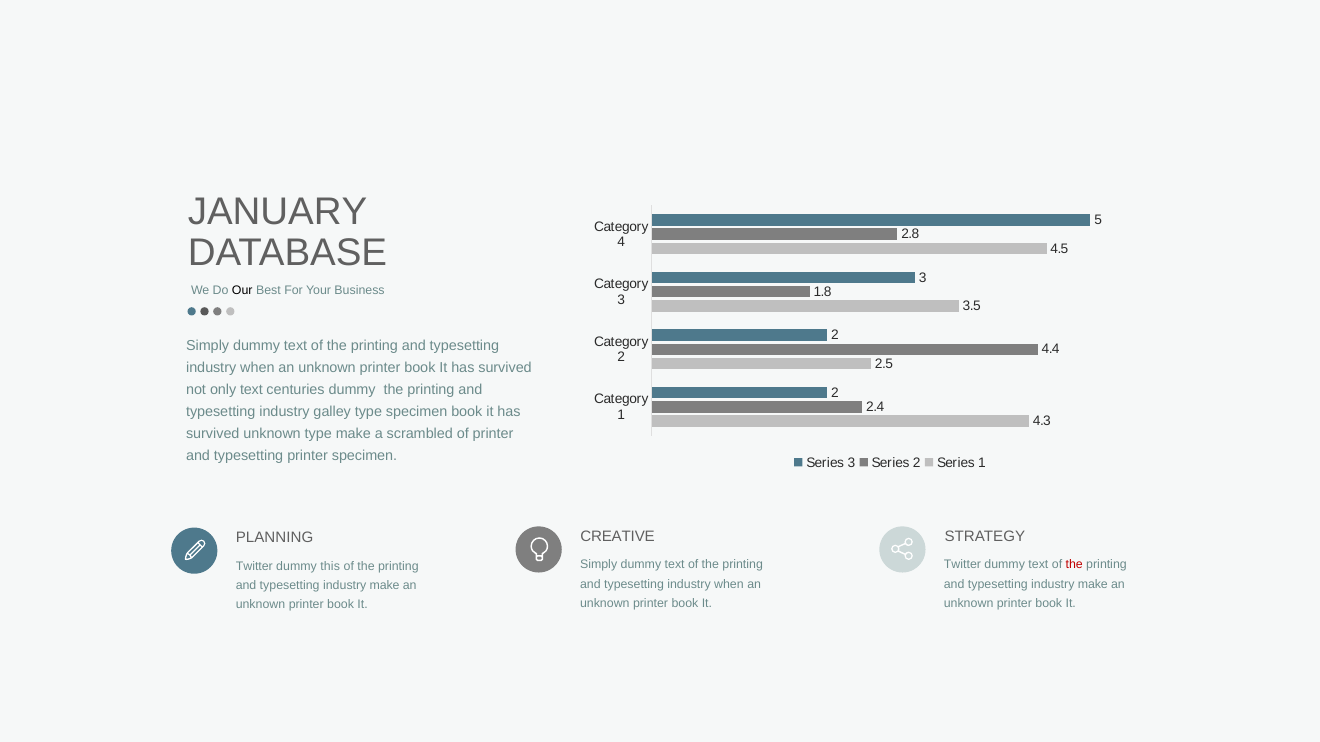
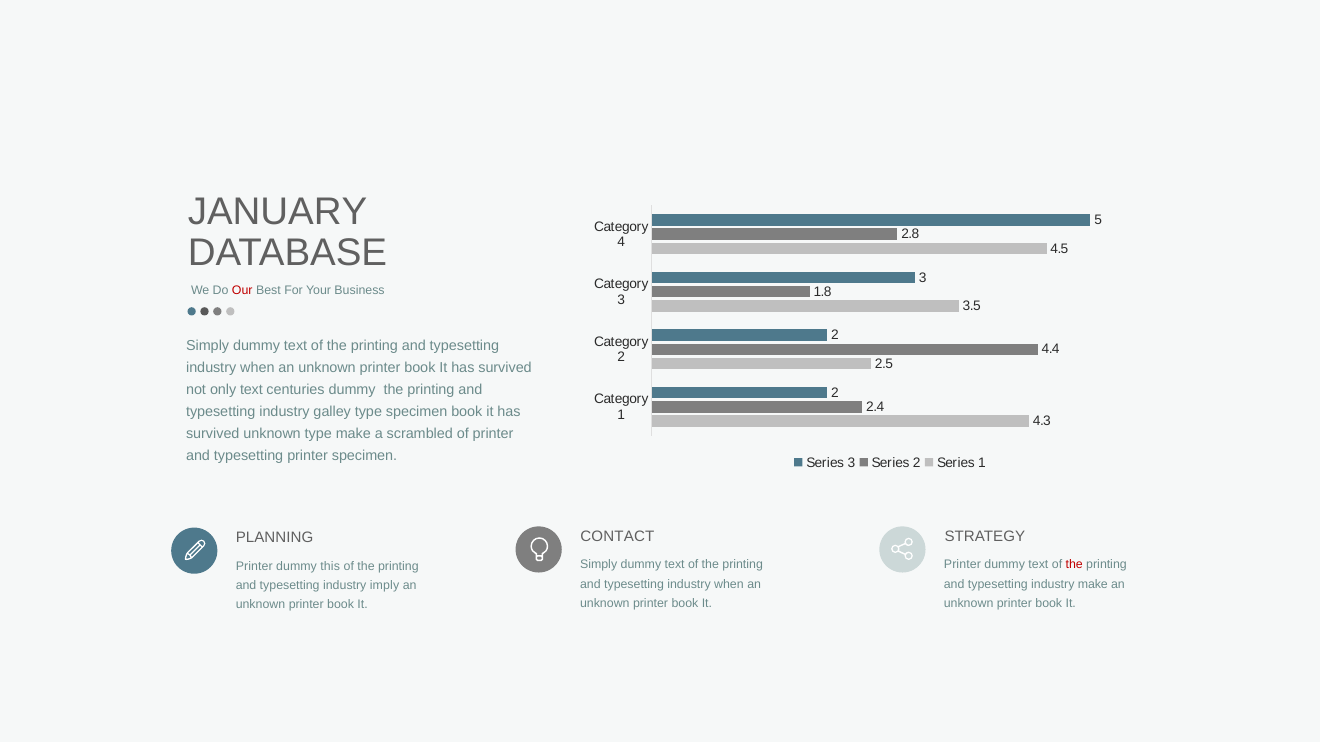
Our colour: black -> red
CREATIVE: CREATIVE -> CONTACT
Twitter at (962, 565): Twitter -> Printer
Twitter at (254, 566): Twitter -> Printer
make at (385, 586): make -> imply
